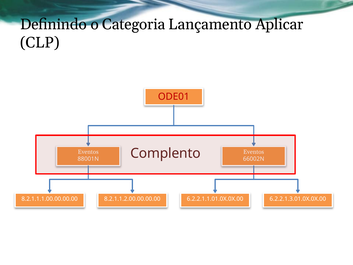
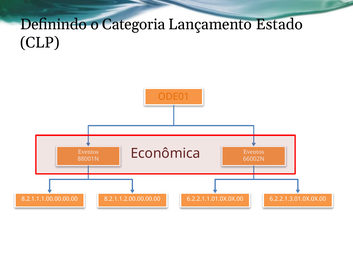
Aplicar: Aplicar -> Estado
ODE01 colour: red -> orange
Complento: Complento -> Econômica
